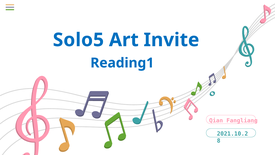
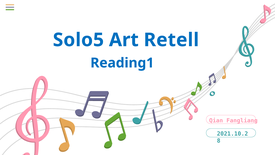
Invite: Invite -> Retell
